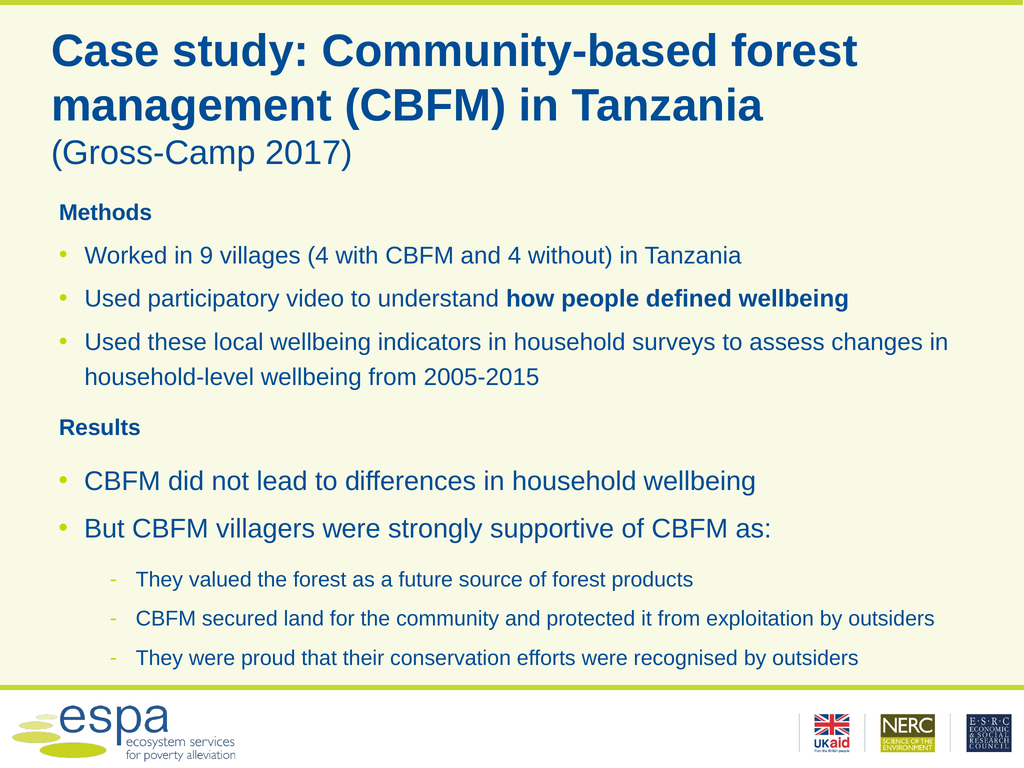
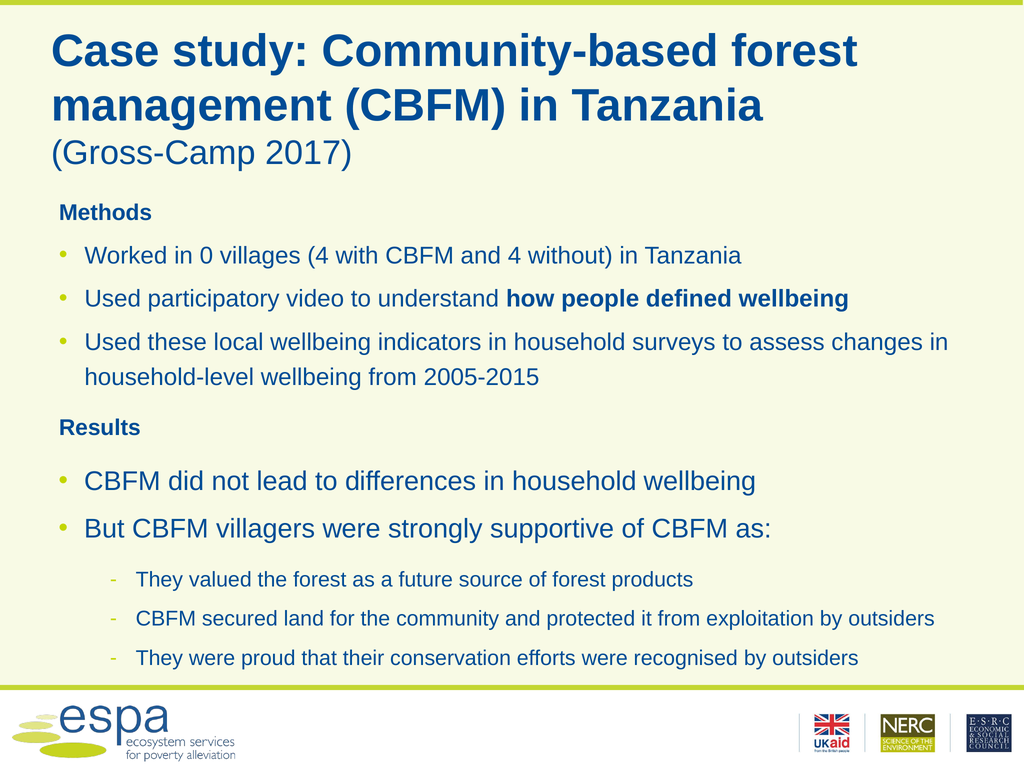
9: 9 -> 0
